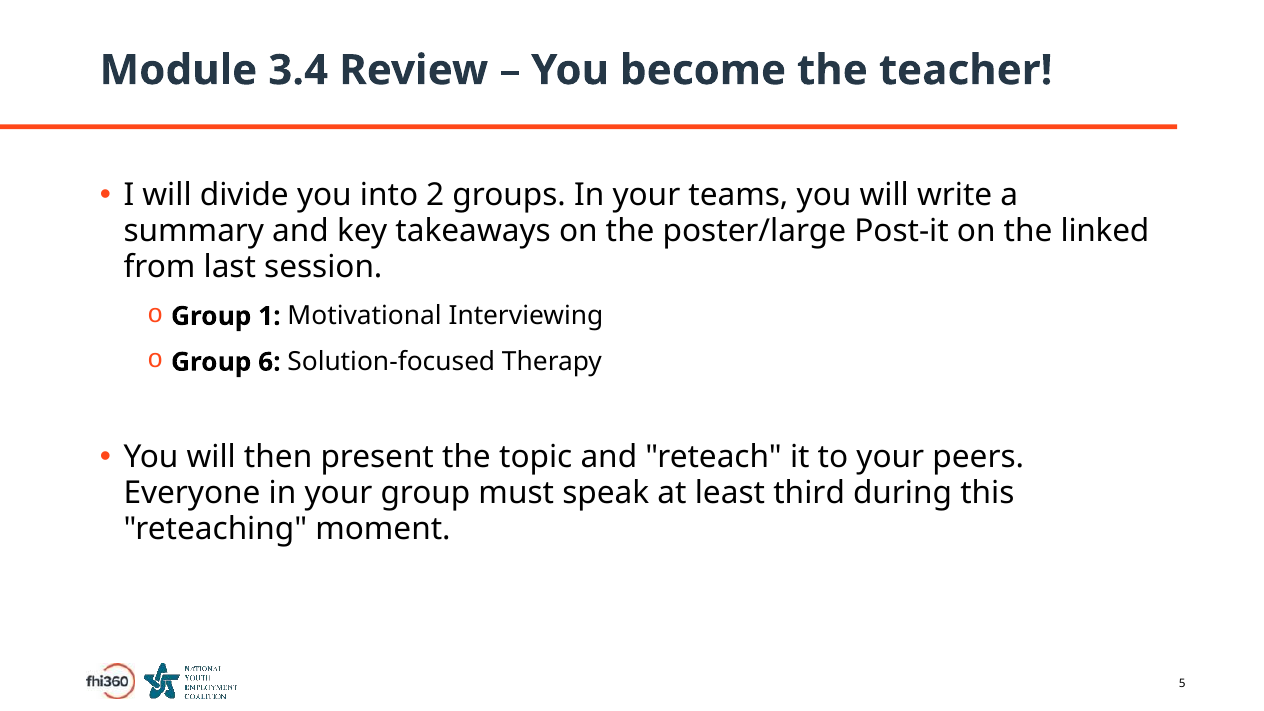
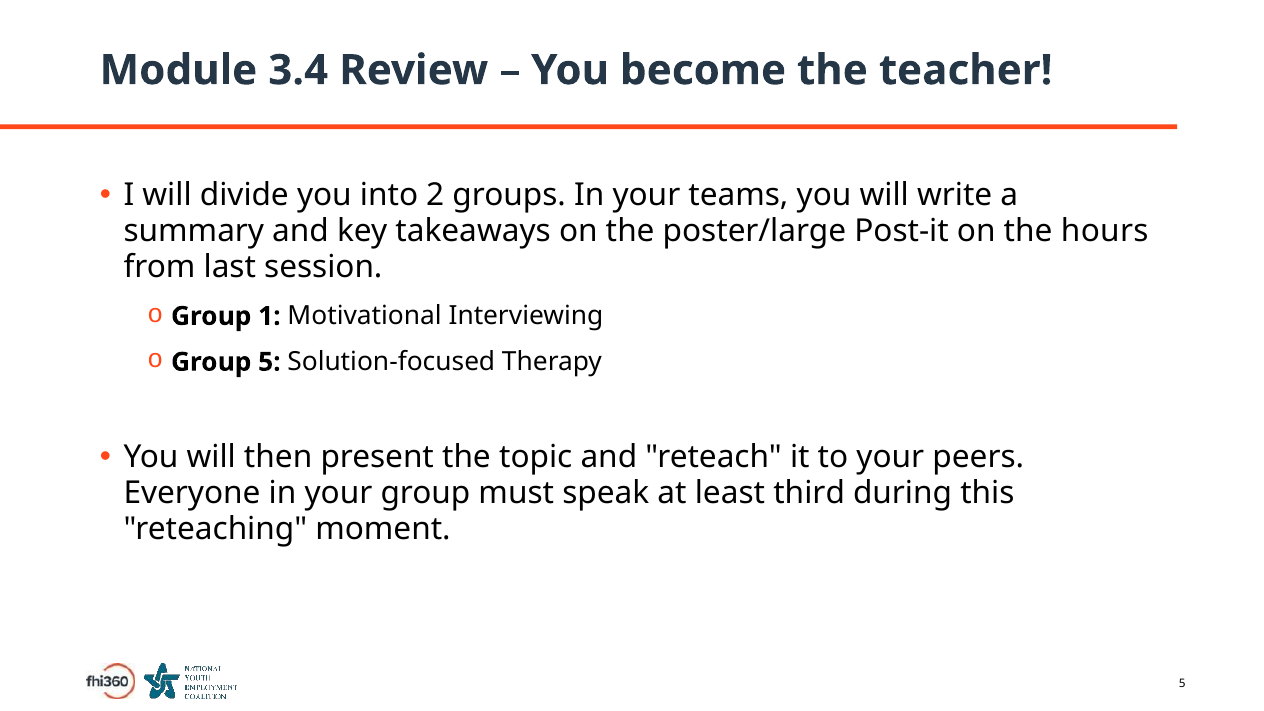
linked: linked -> hours
Group 6: 6 -> 5
